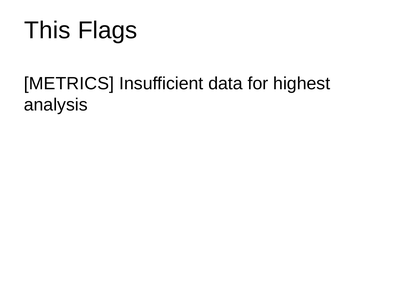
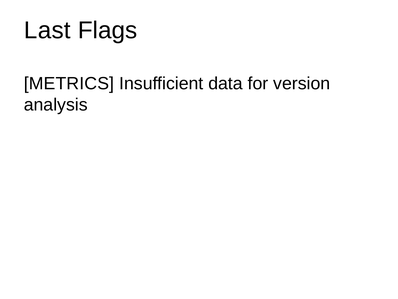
This: This -> Last
highest: highest -> version
